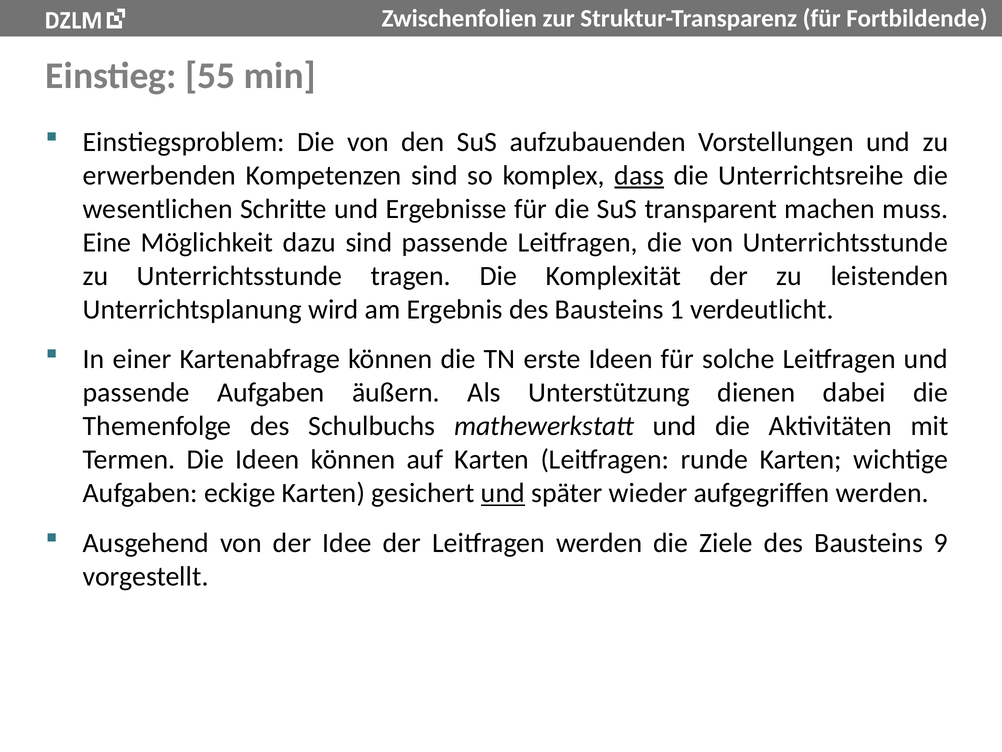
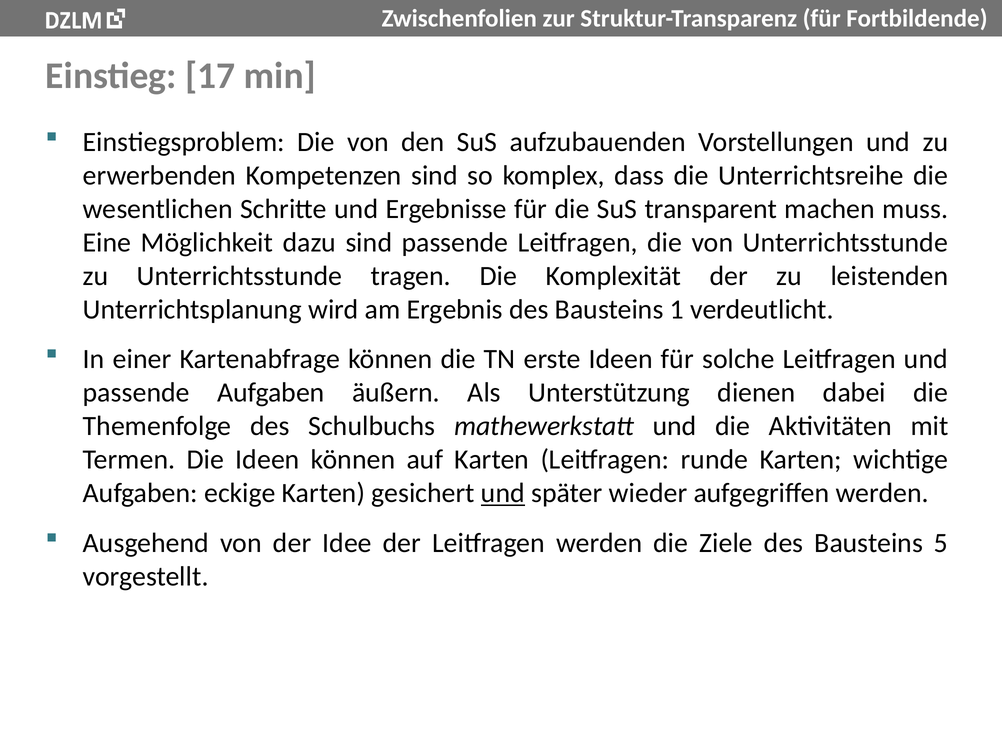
55: 55 -> 17
dass underline: present -> none
9: 9 -> 5
